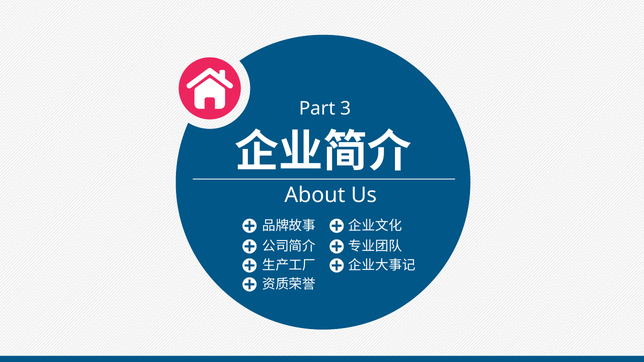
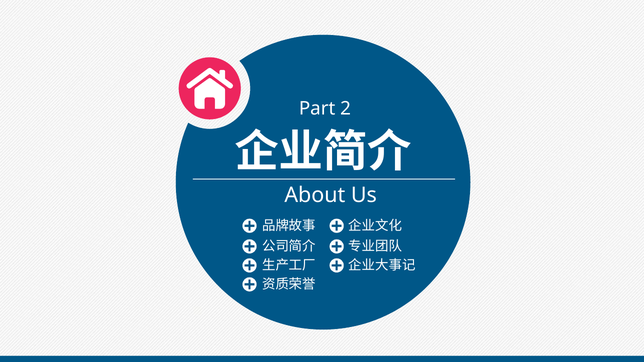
3: 3 -> 2
